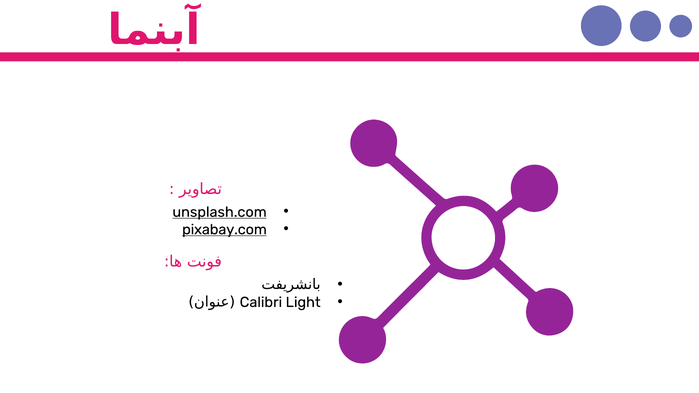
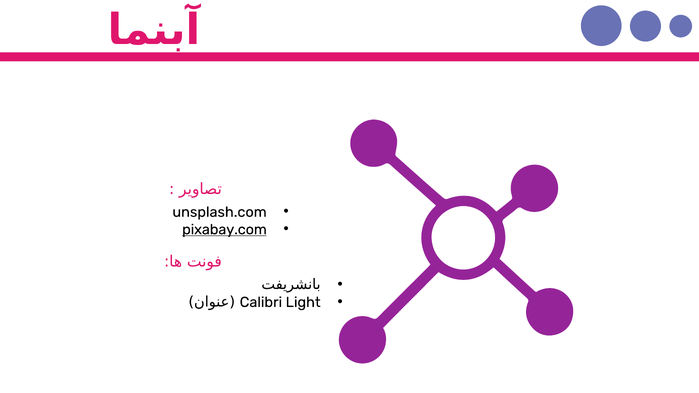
unsplash.com underline: present -> none
